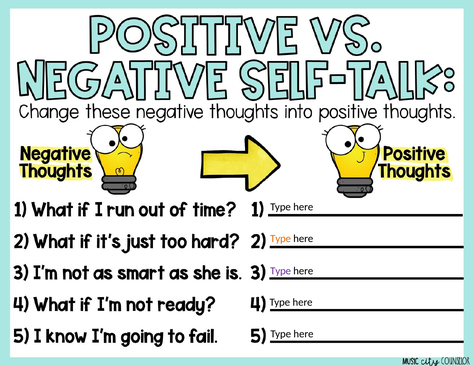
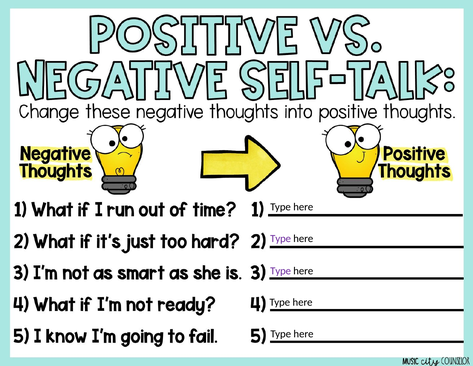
Type at (281, 238) colour: orange -> purple
